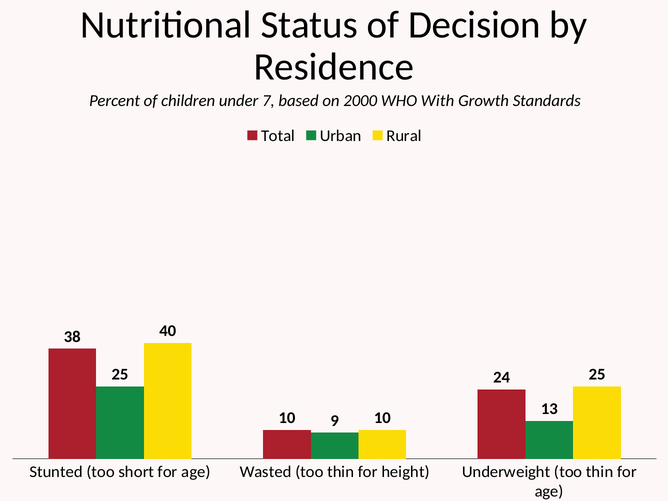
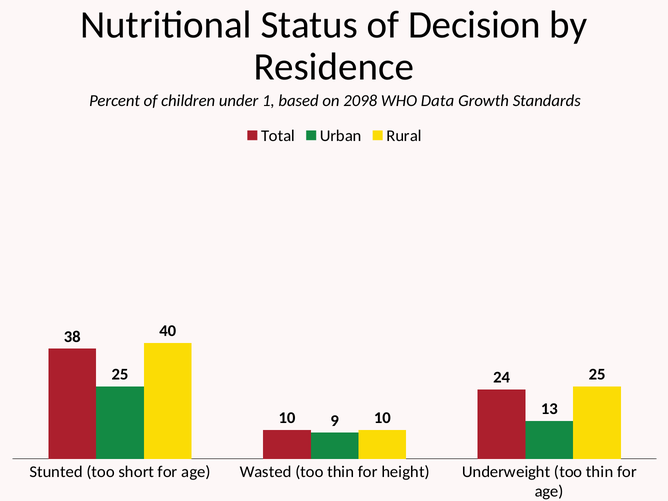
7: 7 -> 1
2000: 2000 -> 2098
With: With -> Data
